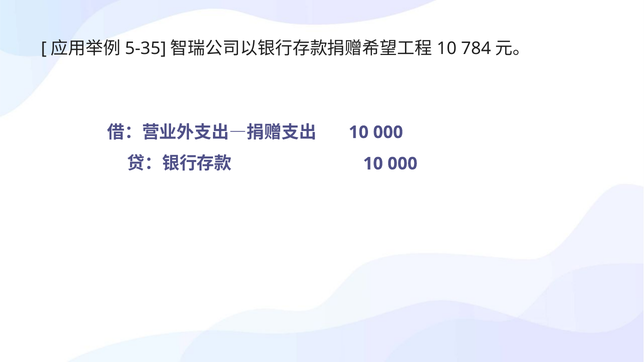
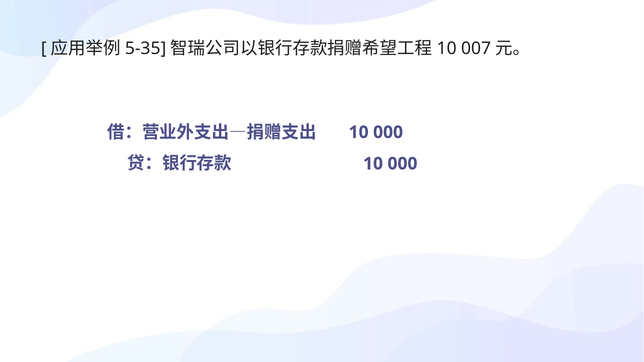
784: 784 -> 007
